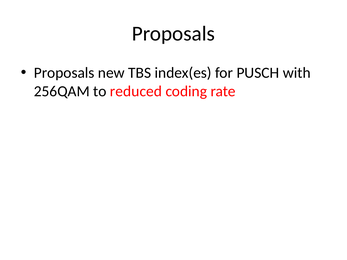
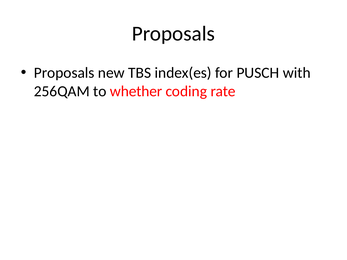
reduced: reduced -> whether
